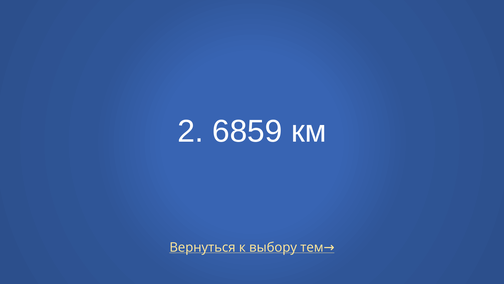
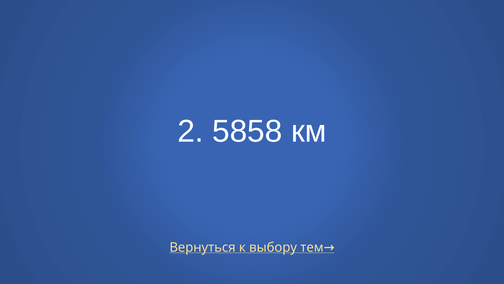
6859: 6859 -> 5858
